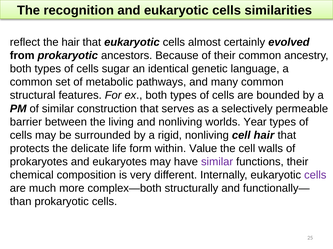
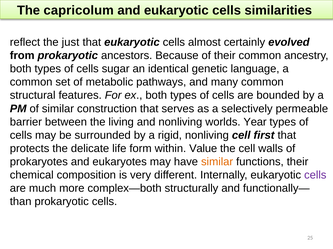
recognition: recognition -> capricolum
the hair: hair -> just
cell hair: hair -> first
similar at (217, 162) colour: purple -> orange
